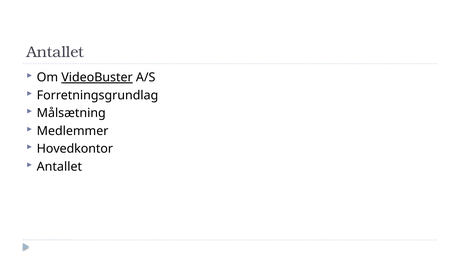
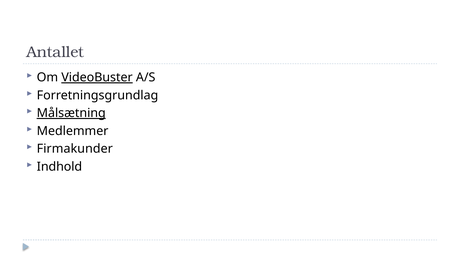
Målsætning underline: none -> present
Hovedkontor: Hovedkontor -> Firmakunder
Antallet at (59, 167): Antallet -> Indhold
